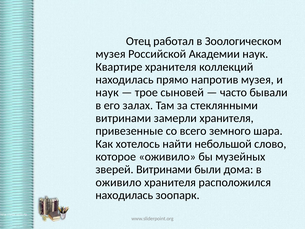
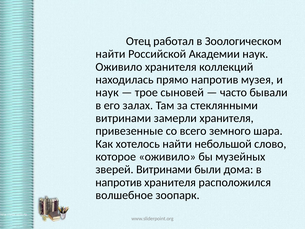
музея at (110, 54): музея -> найти
Квартире at (119, 67): Квартире -> Оживило
оживило at (118, 182): оживило -> напротив
находилась at (124, 195): находилась -> волшебное
